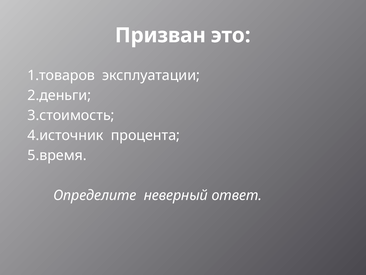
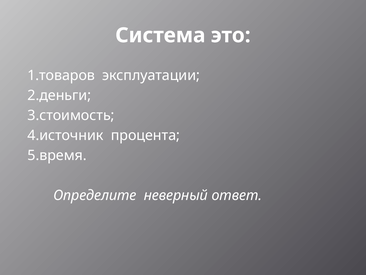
Призван: Призван -> Система
